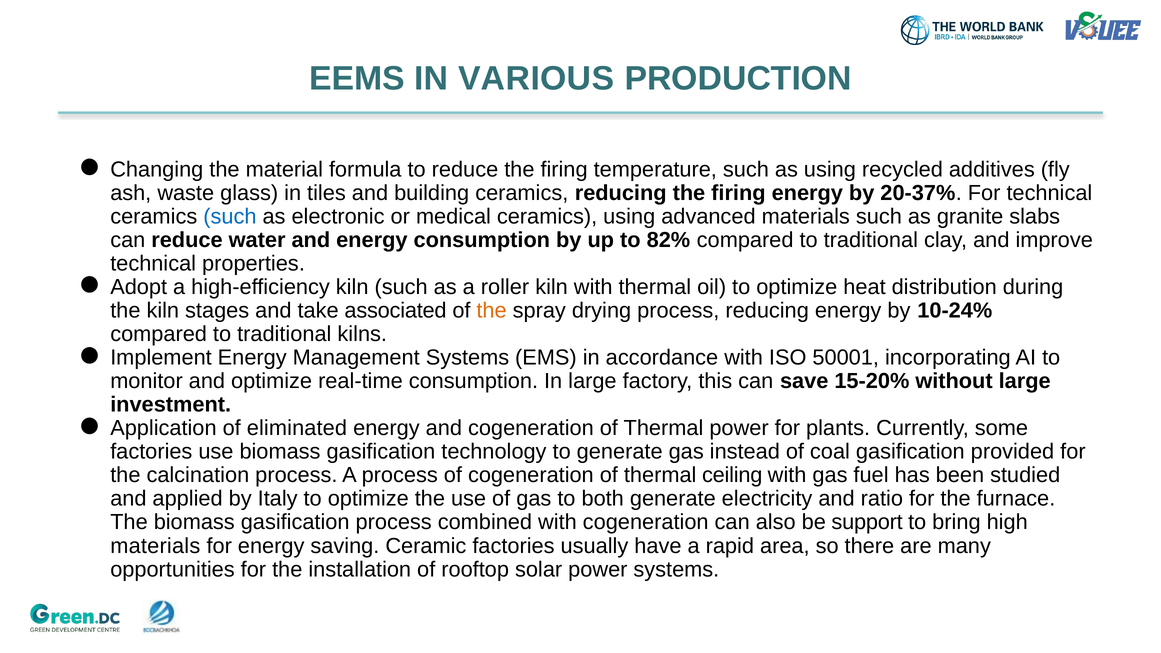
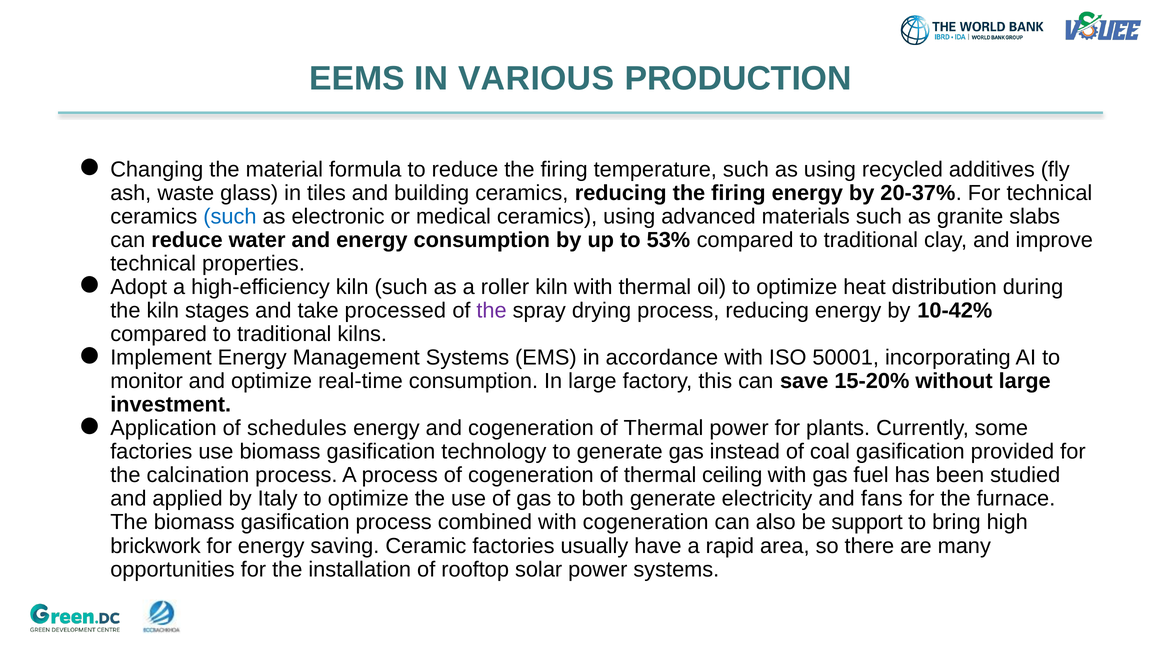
82%: 82% -> 53%
associated: associated -> processed
the at (492, 311) colour: orange -> purple
10-24%: 10-24% -> 10-42%
eliminated: eliminated -> schedules
ratio: ratio -> fans
materials at (155, 546): materials -> brickwork
